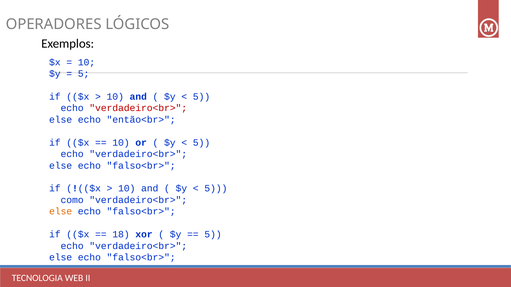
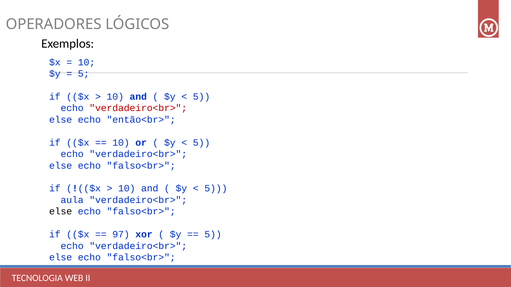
como: como -> aula
else at (61, 212) colour: orange -> black
18: 18 -> 97
